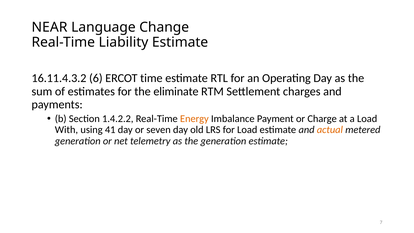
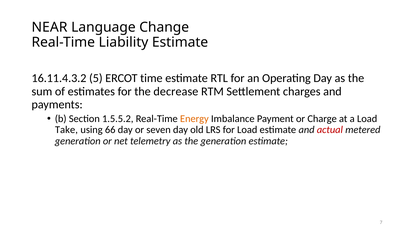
6: 6 -> 5
eliminate: eliminate -> decrease
1.4.2.2: 1.4.2.2 -> 1.5.5.2
With: With -> Take
41: 41 -> 66
actual colour: orange -> red
